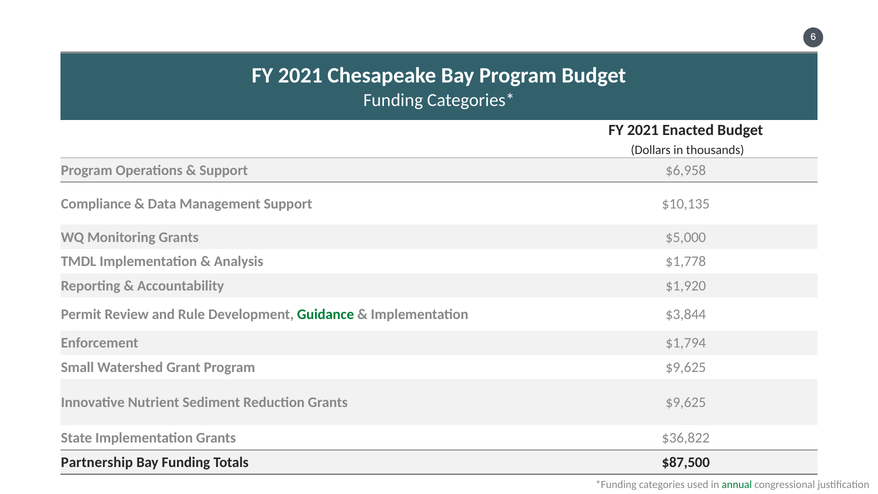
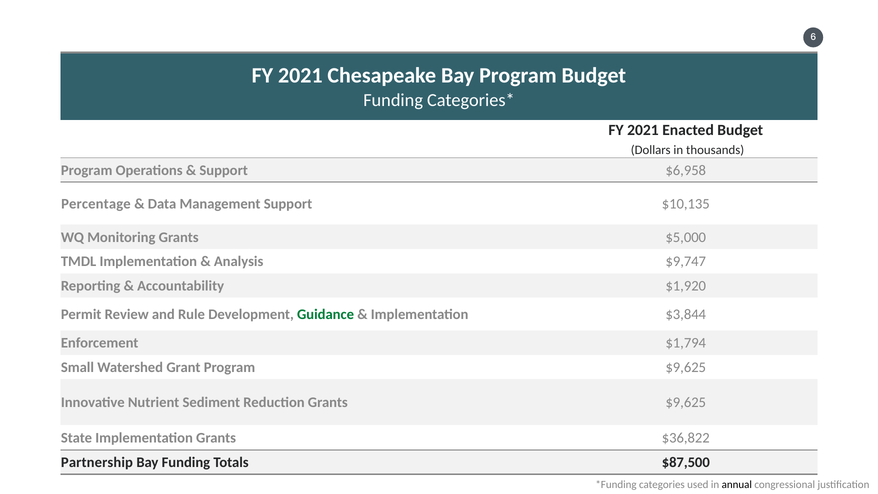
Compliance: Compliance -> Percentage
$1,778: $1,778 -> $9,747
annual colour: green -> black
